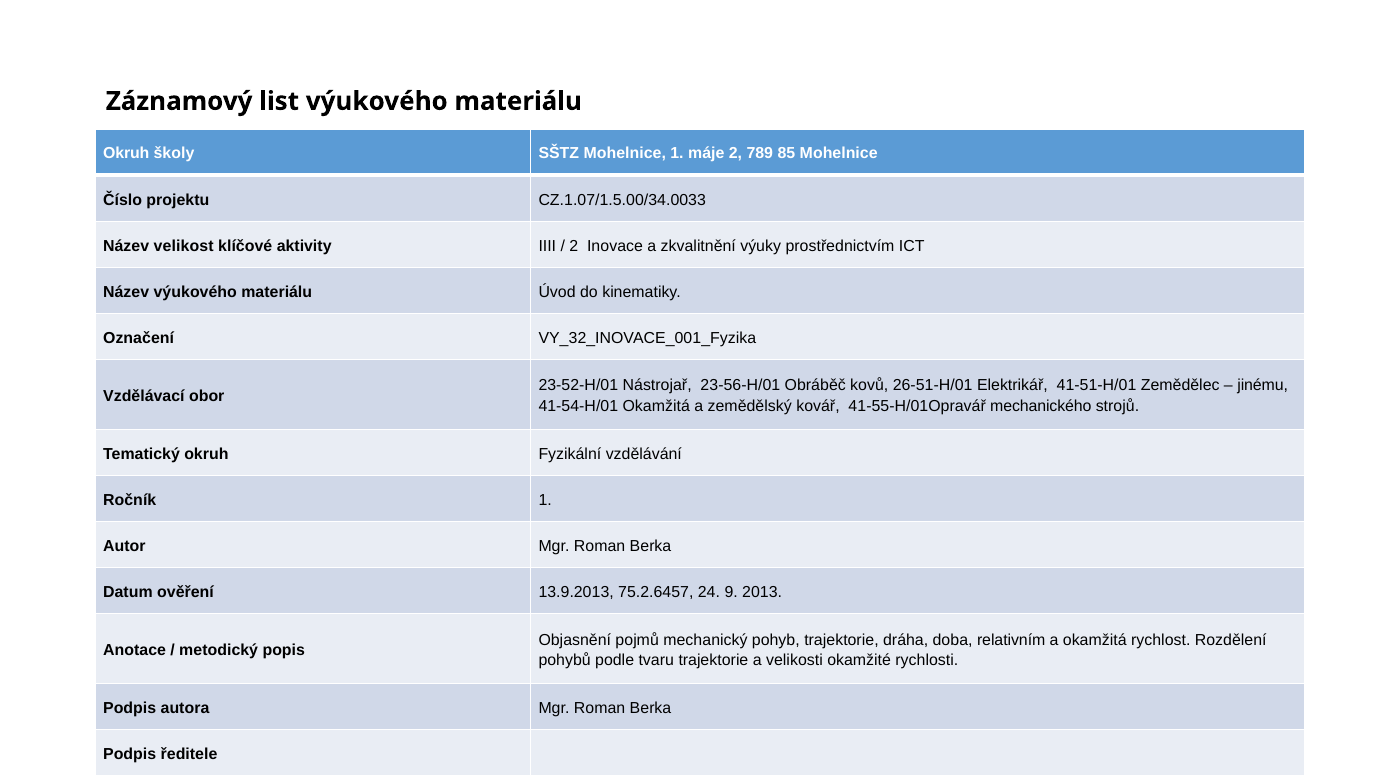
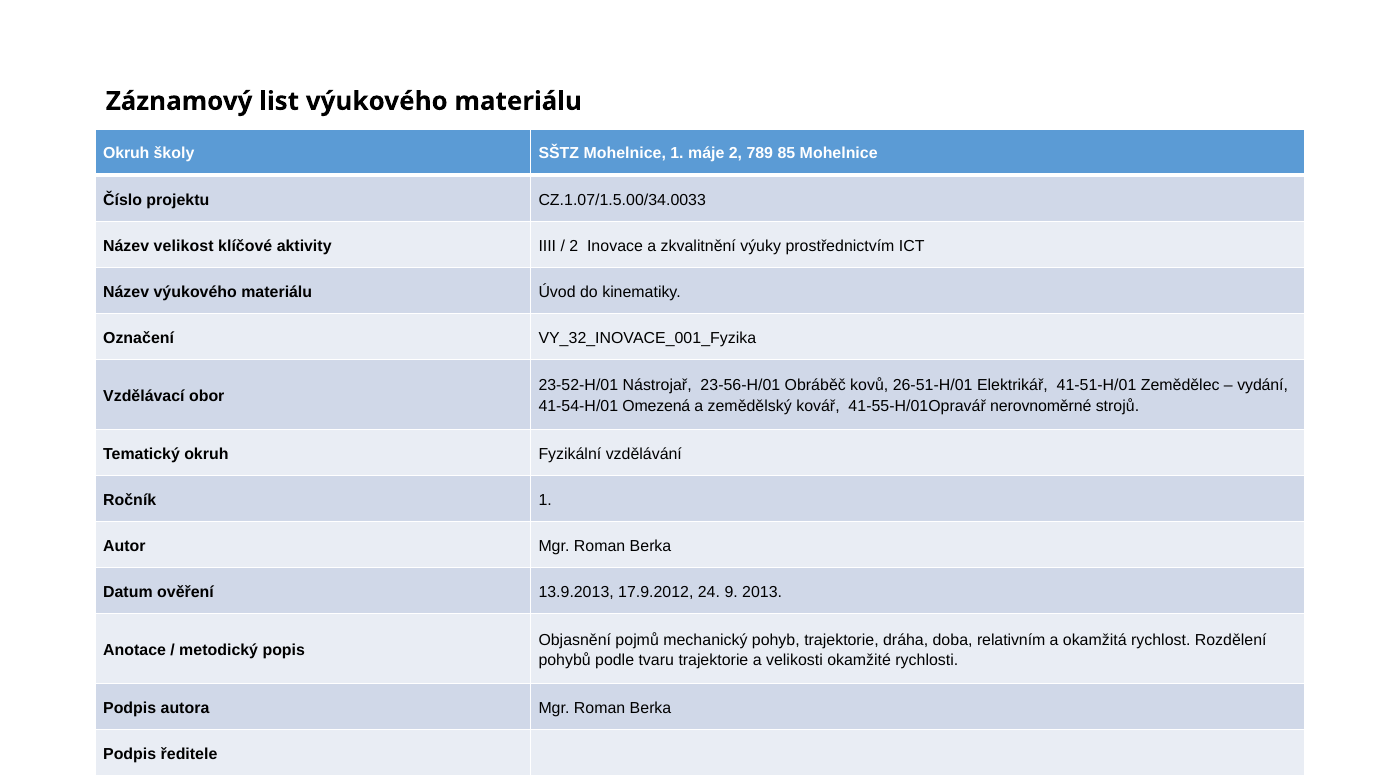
jinému: jinému -> vydání
41-54-H/01 Okamžitá: Okamžitá -> Omezená
mechanického: mechanického -> nerovnoměrné
75.2.6457: 75.2.6457 -> 17.9.2012
